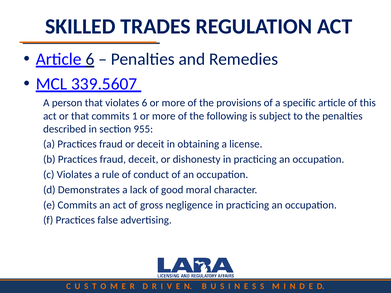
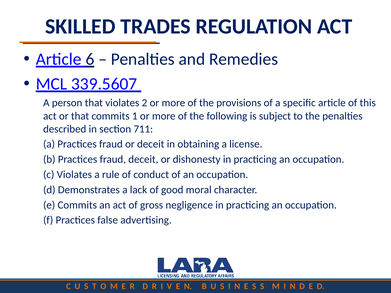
violates 6: 6 -> 2
955: 955 -> 711
